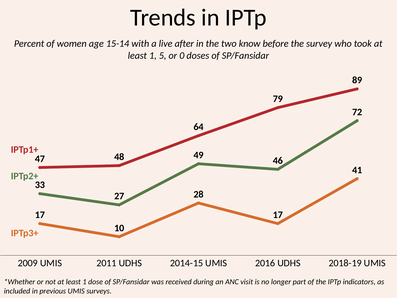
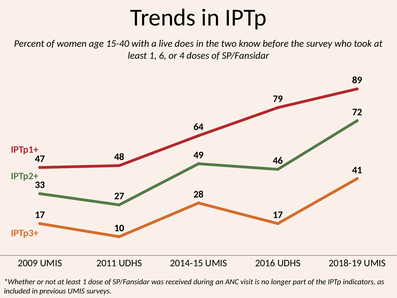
15-14: 15-14 -> 15-40
after: after -> does
5: 5 -> 6
0: 0 -> 4
